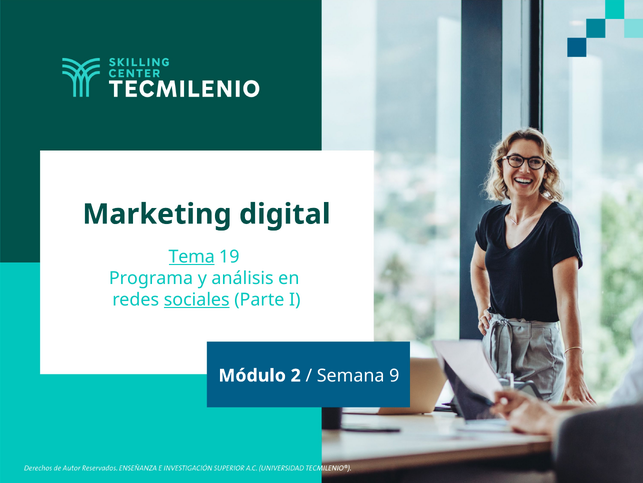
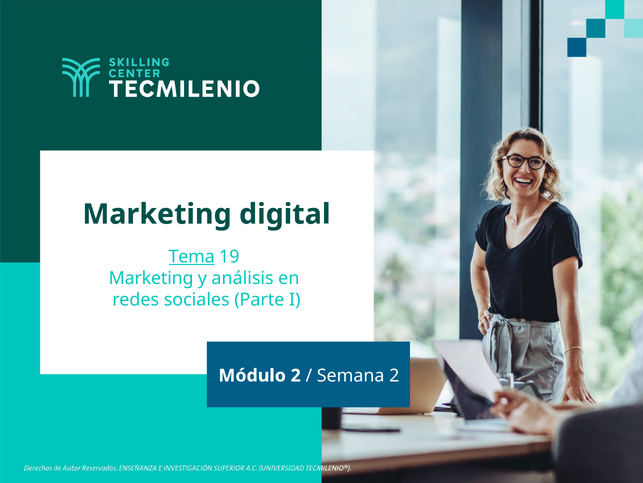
Programa at (151, 278): Programa -> Marketing
sociales underline: present -> none
Semana 9: 9 -> 2
